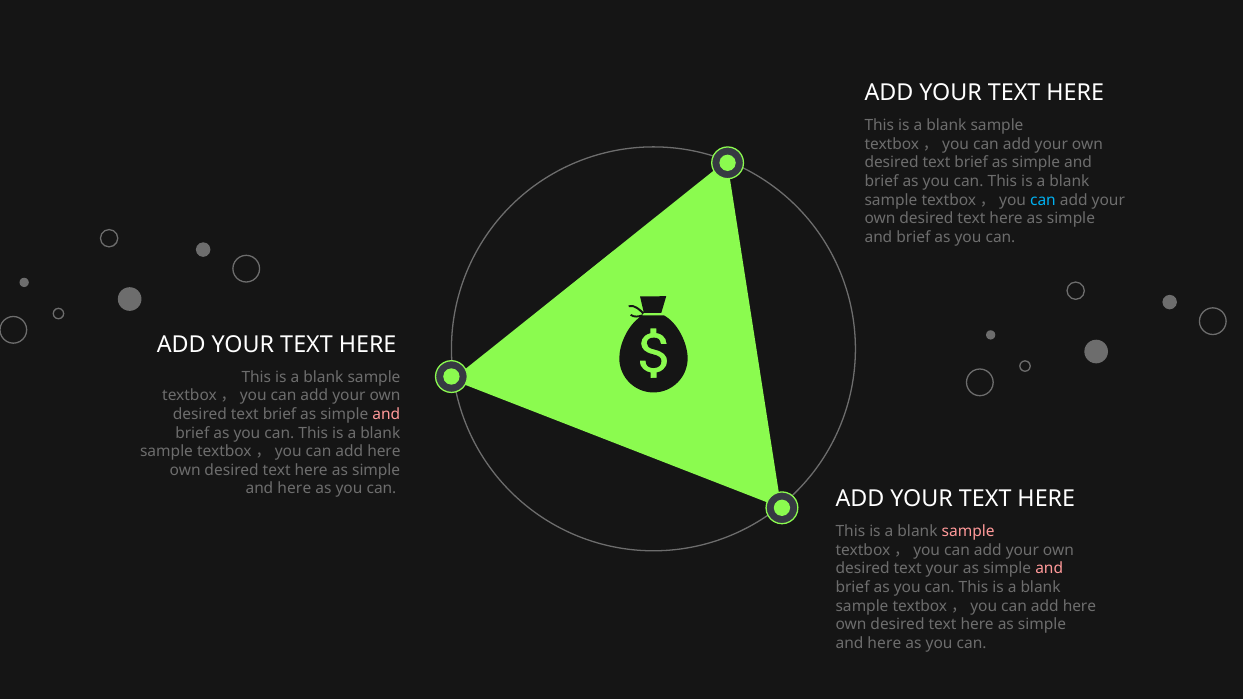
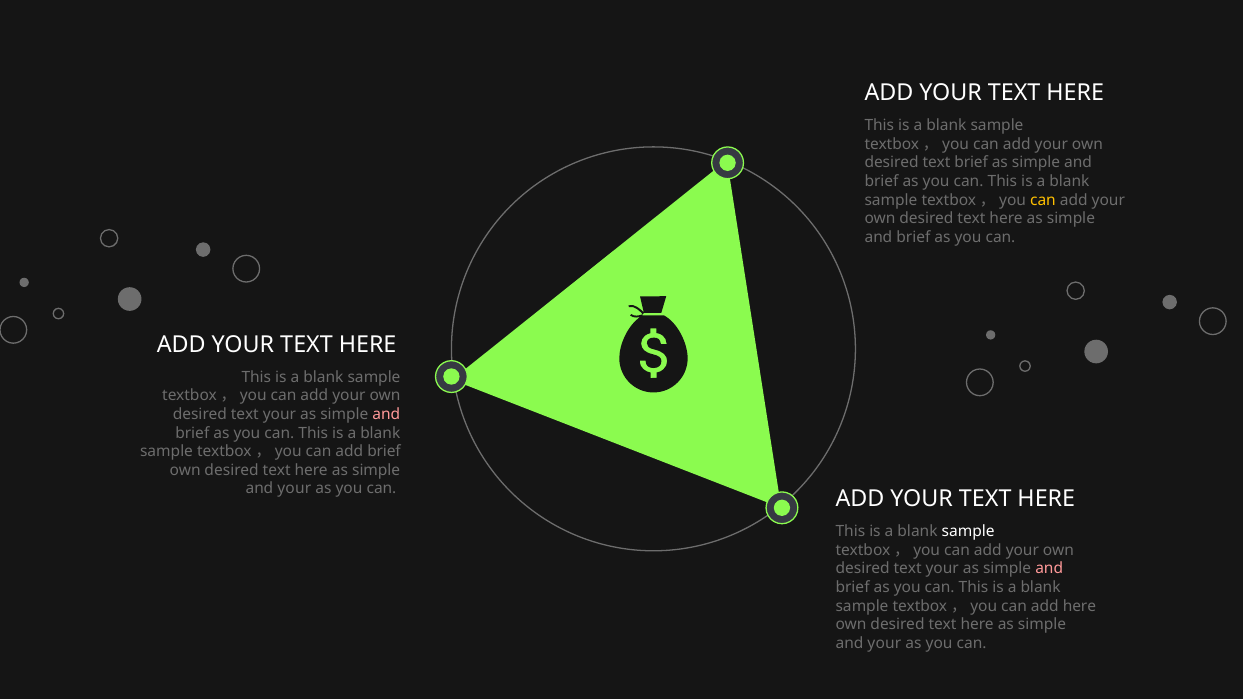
can at (1043, 200) colour: light blue -> yellow
brief at (279, 414): brief -> your
here at (384, 452): here -> brief
here at (294, 489): here -> your
sample at (968, 531) colour: pink -> white
here at (884, 643): here -> your
